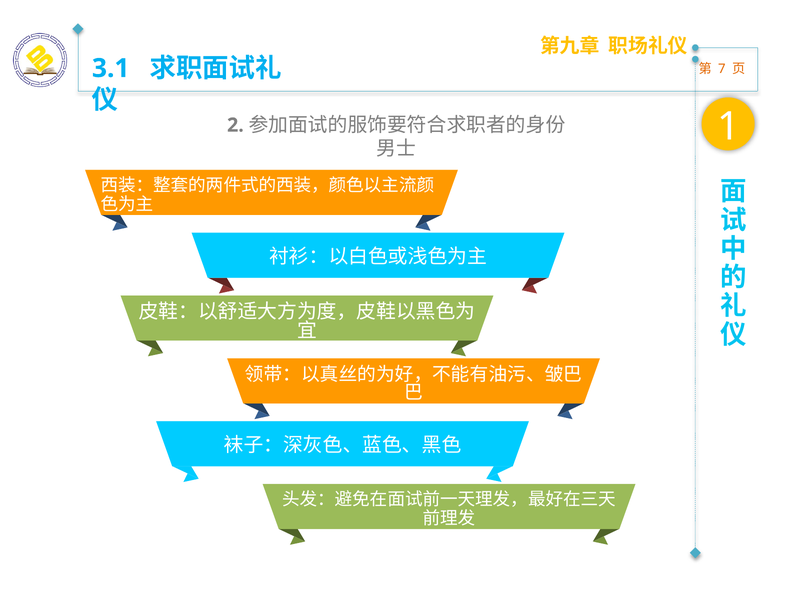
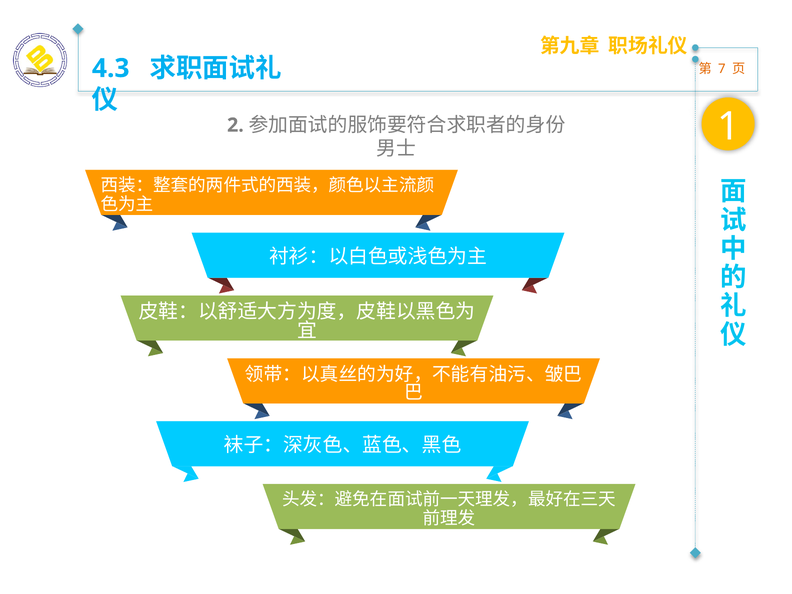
3.1: 3.1 -> 4.3
